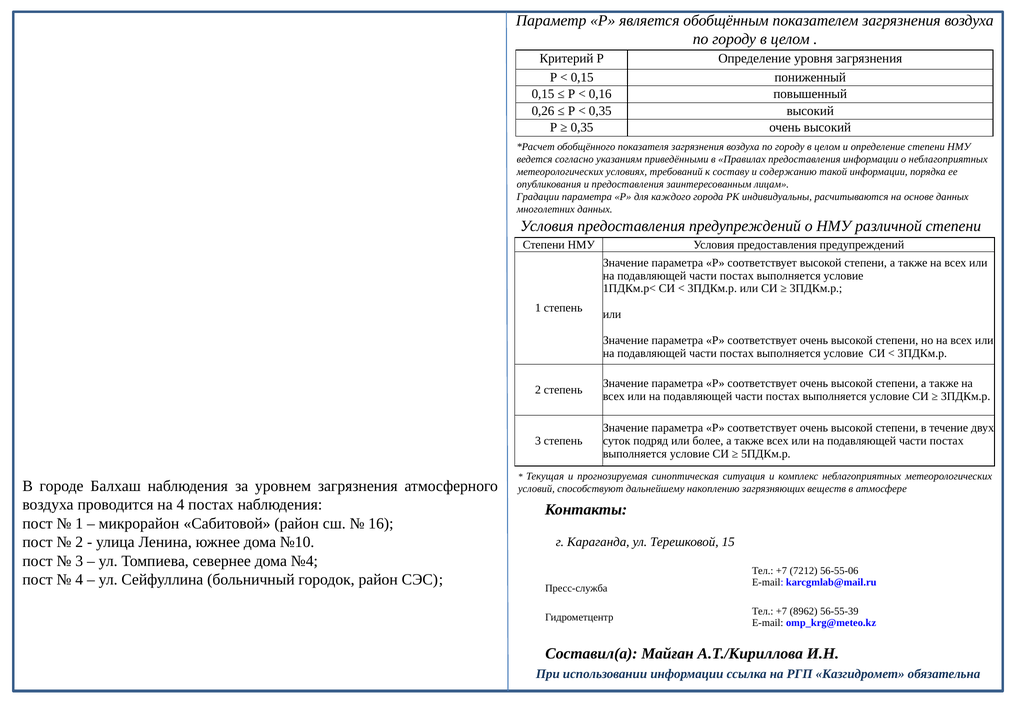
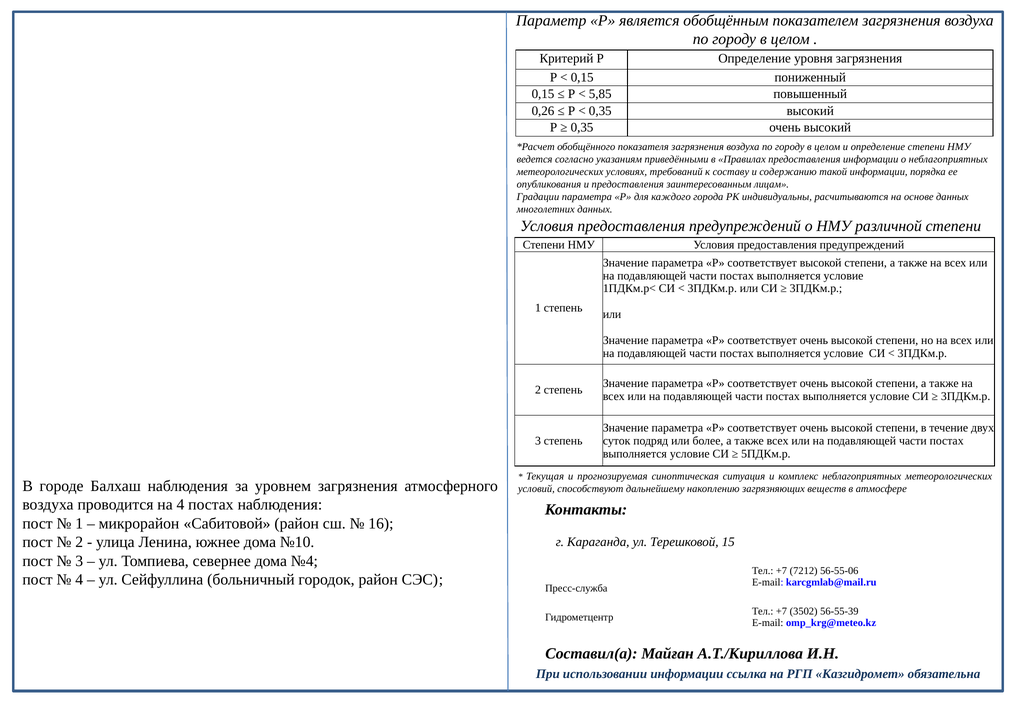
0,16: 0,16 -> 5,85
8962: 8962 -> 3502
